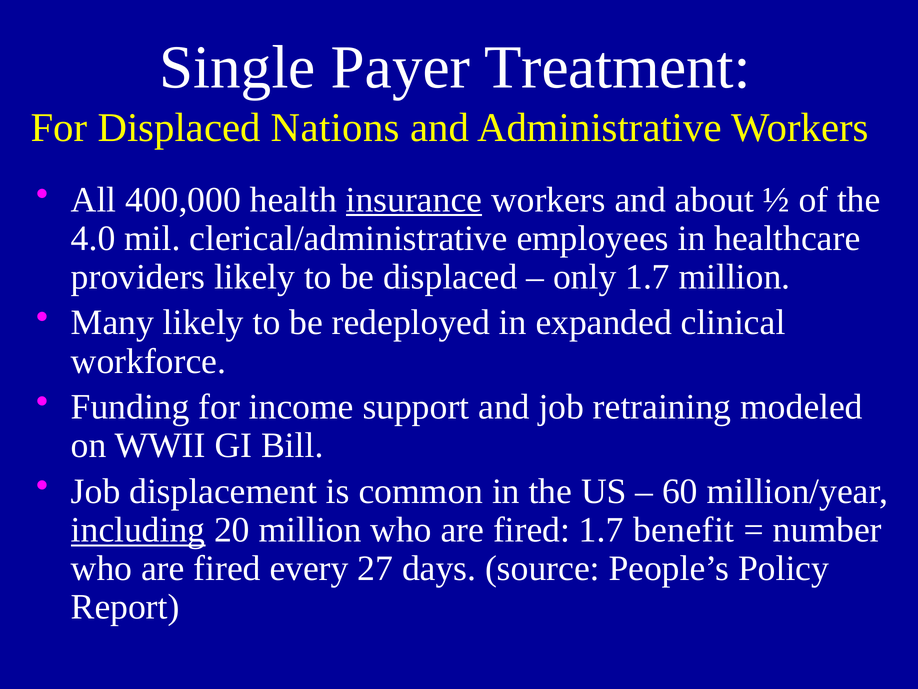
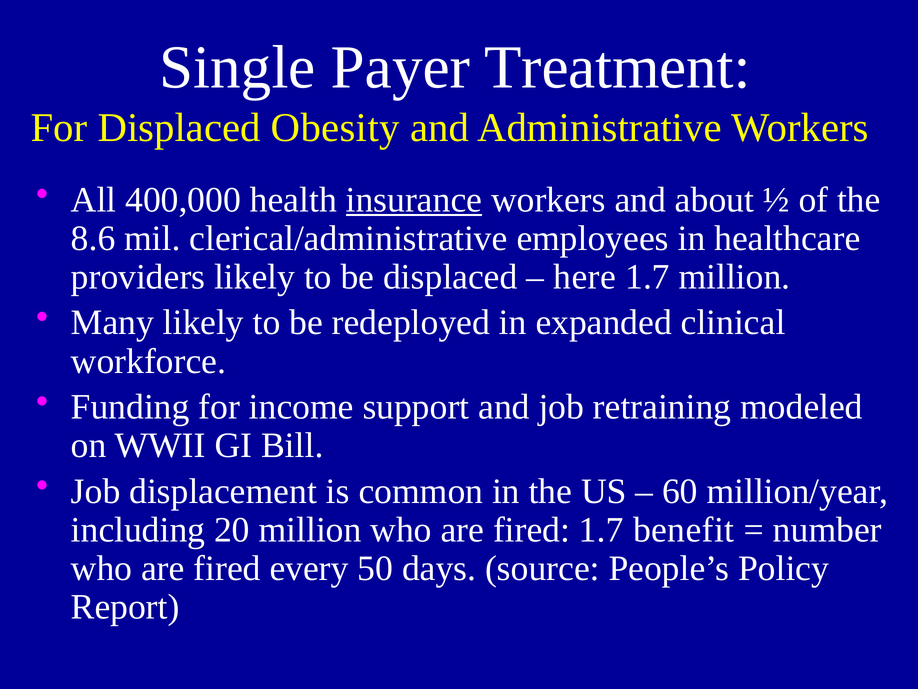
Nations: Nations -> Obesity
4.0: 4.0 -> 8.6
only: only -> here
including underline: present -> none
27: 27 -> 50
